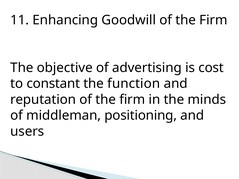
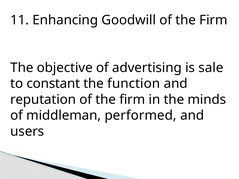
cost: cost -> sale
positioning: positioning -> performed
